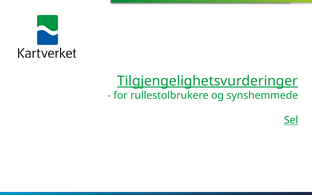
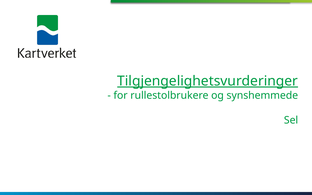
Sel underline: present -> none
